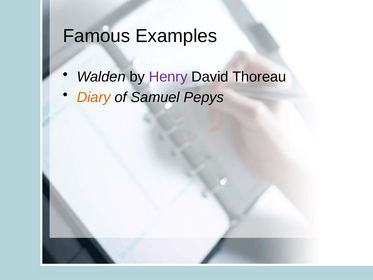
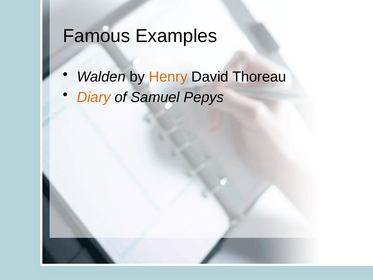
Henry colour: purple -> orange
